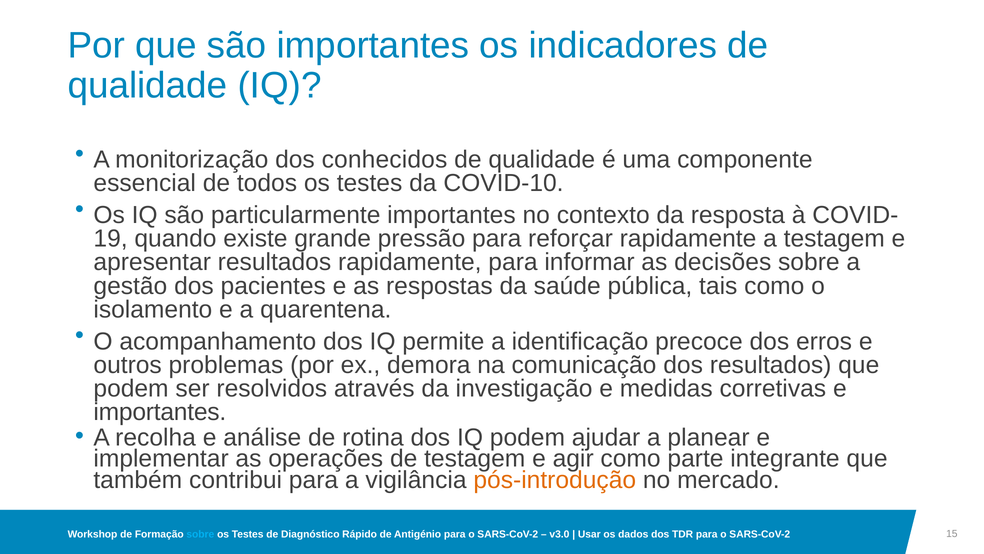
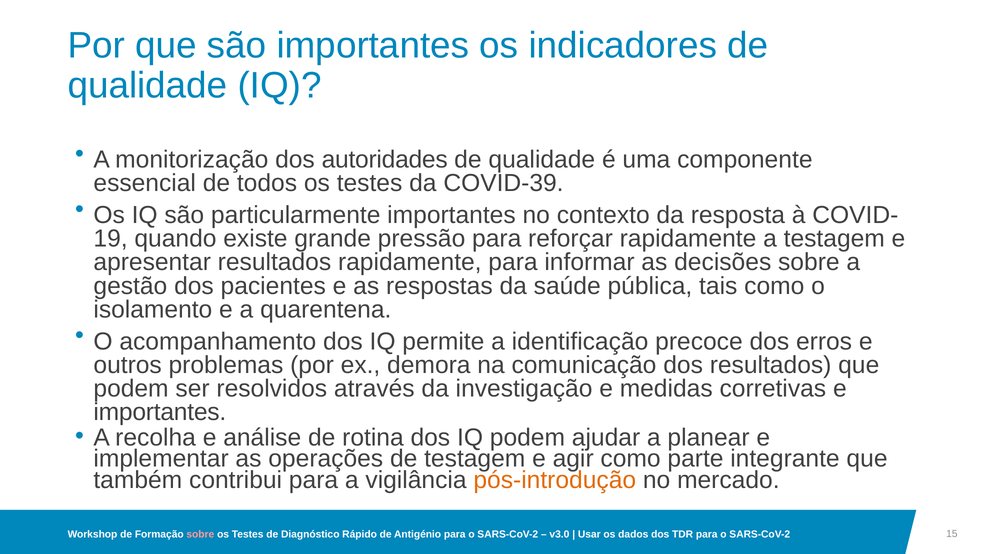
conhecidos: conhecidos -> autoridades
COVID-10: COVID-10 -> COVID-39
sobre at (200, 534) colour: light blue -> pink
